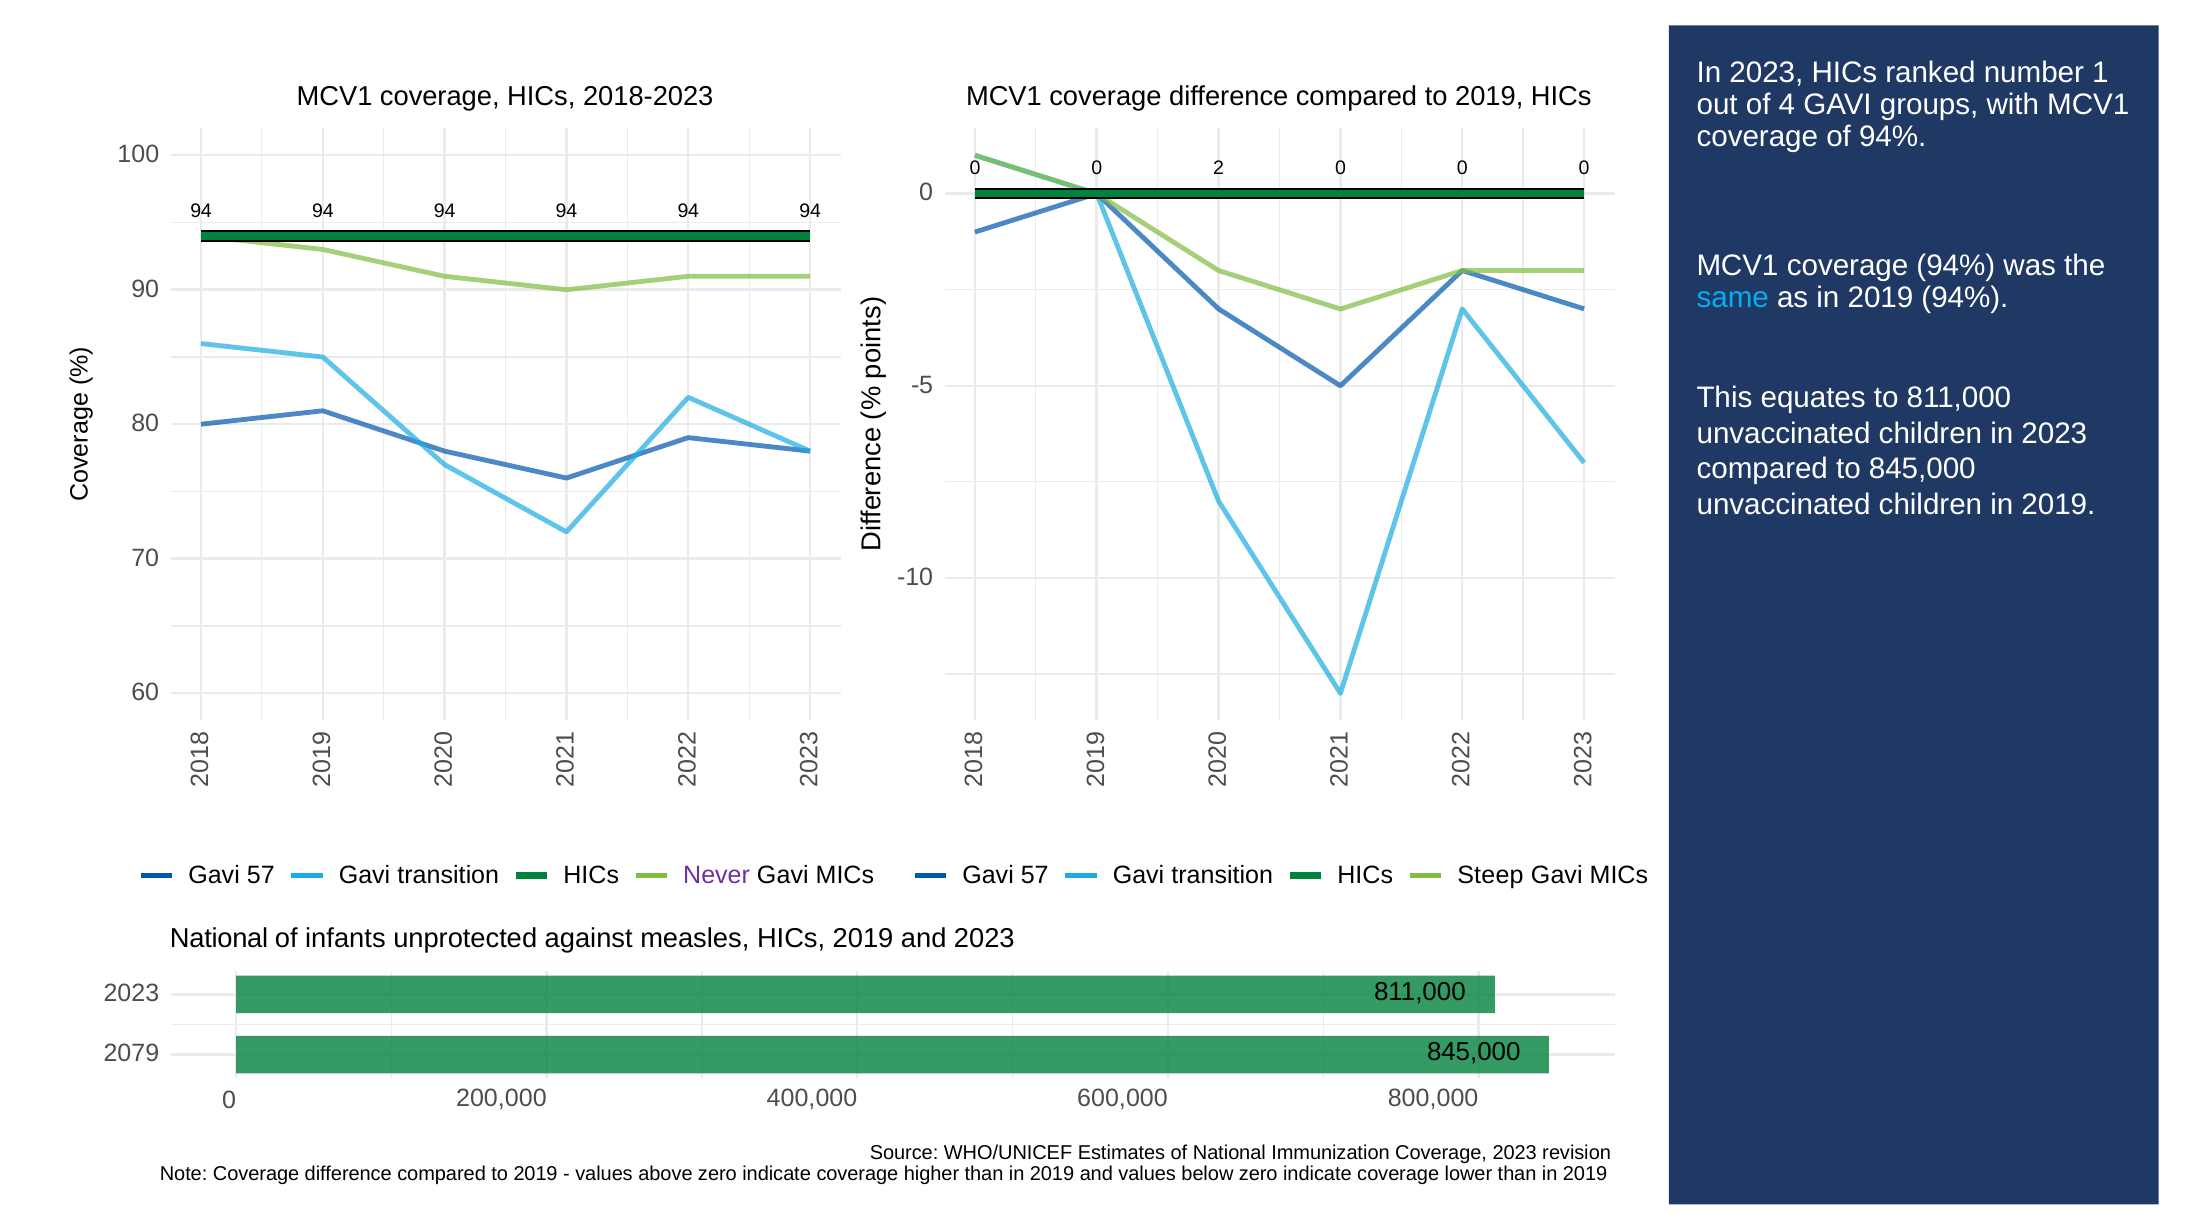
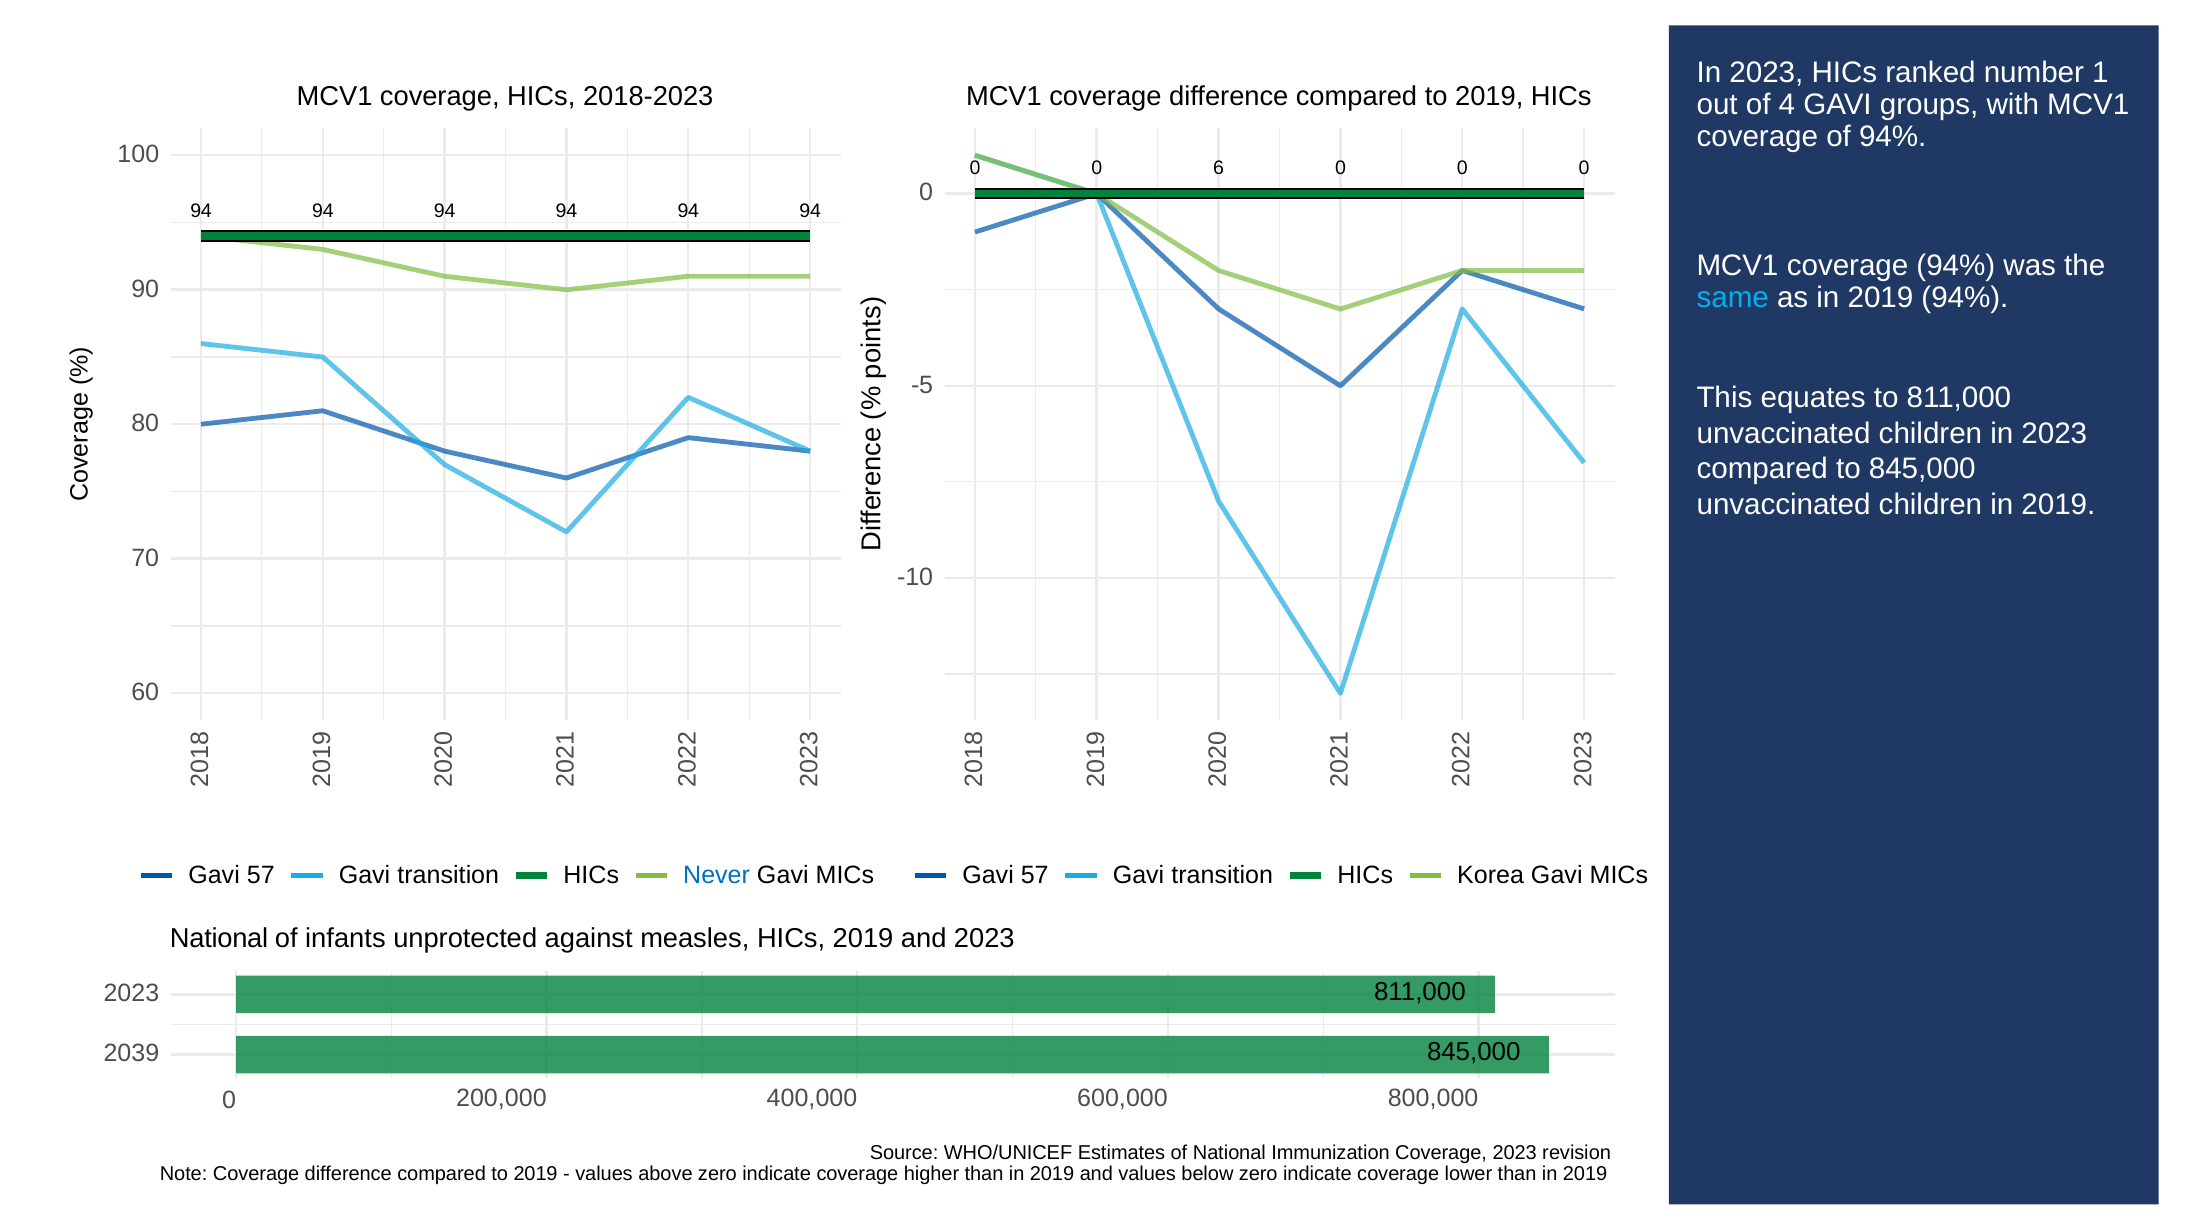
0 0 2: 2 -> 6
Never colour: purple -> blue
Steep: Steep -> Korea
2079: 2079 -> 2039
